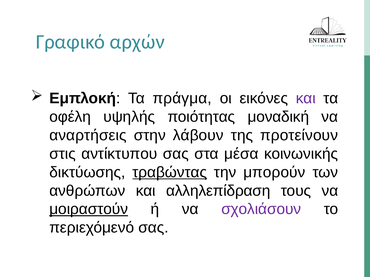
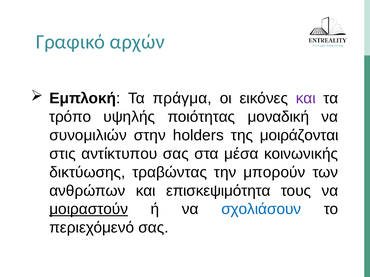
οφέλη: οφέλη -> τρόπο
αναρτήσεις: αναρτήσεις -> συνομιλιών
λάβουν: λάβουν -> holders
προτείνουν: προτείνουν -> μοιράζονται
τραβώντας underline: present -> none
αλληλεπίδραση: αλληλεπίδραση -> επισκεψιμότητα
σχολιάσουν colour: purple -> blue
